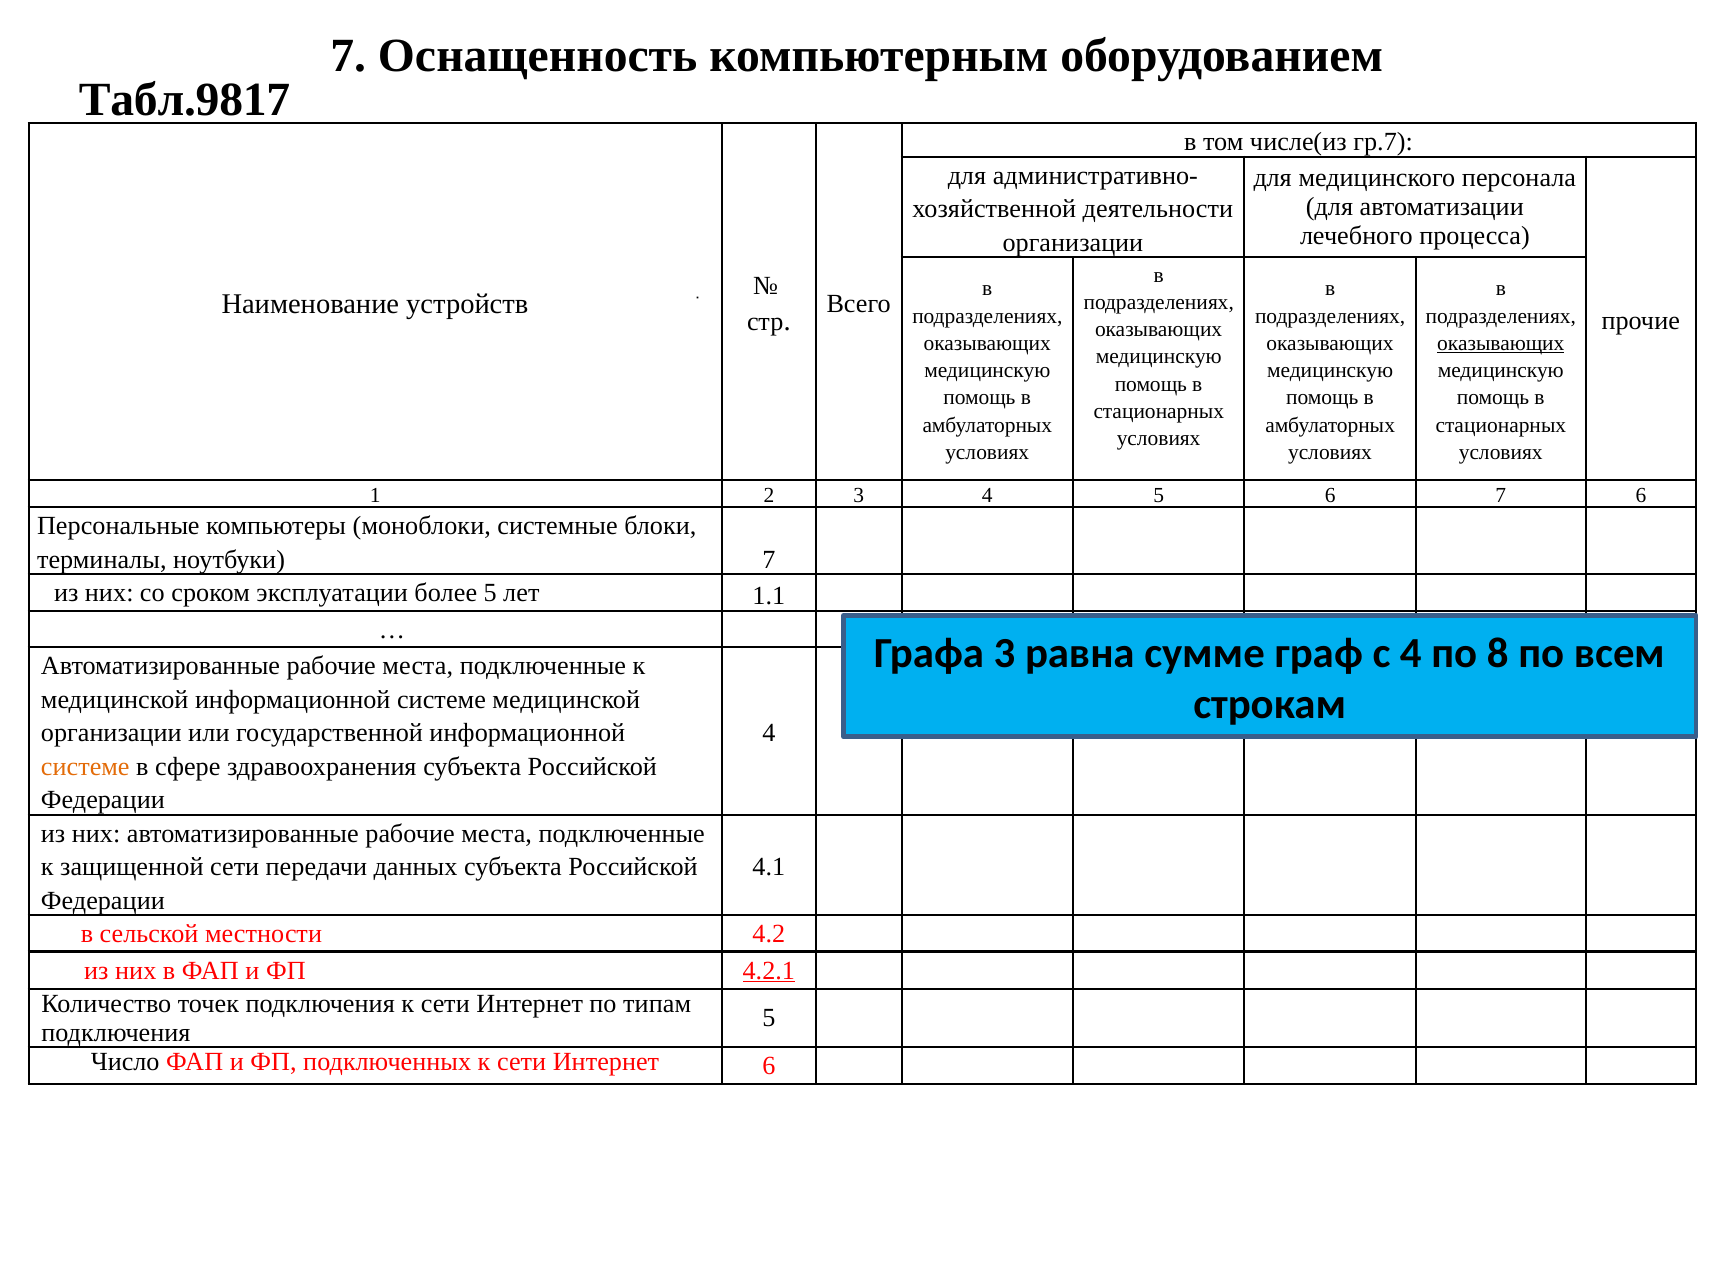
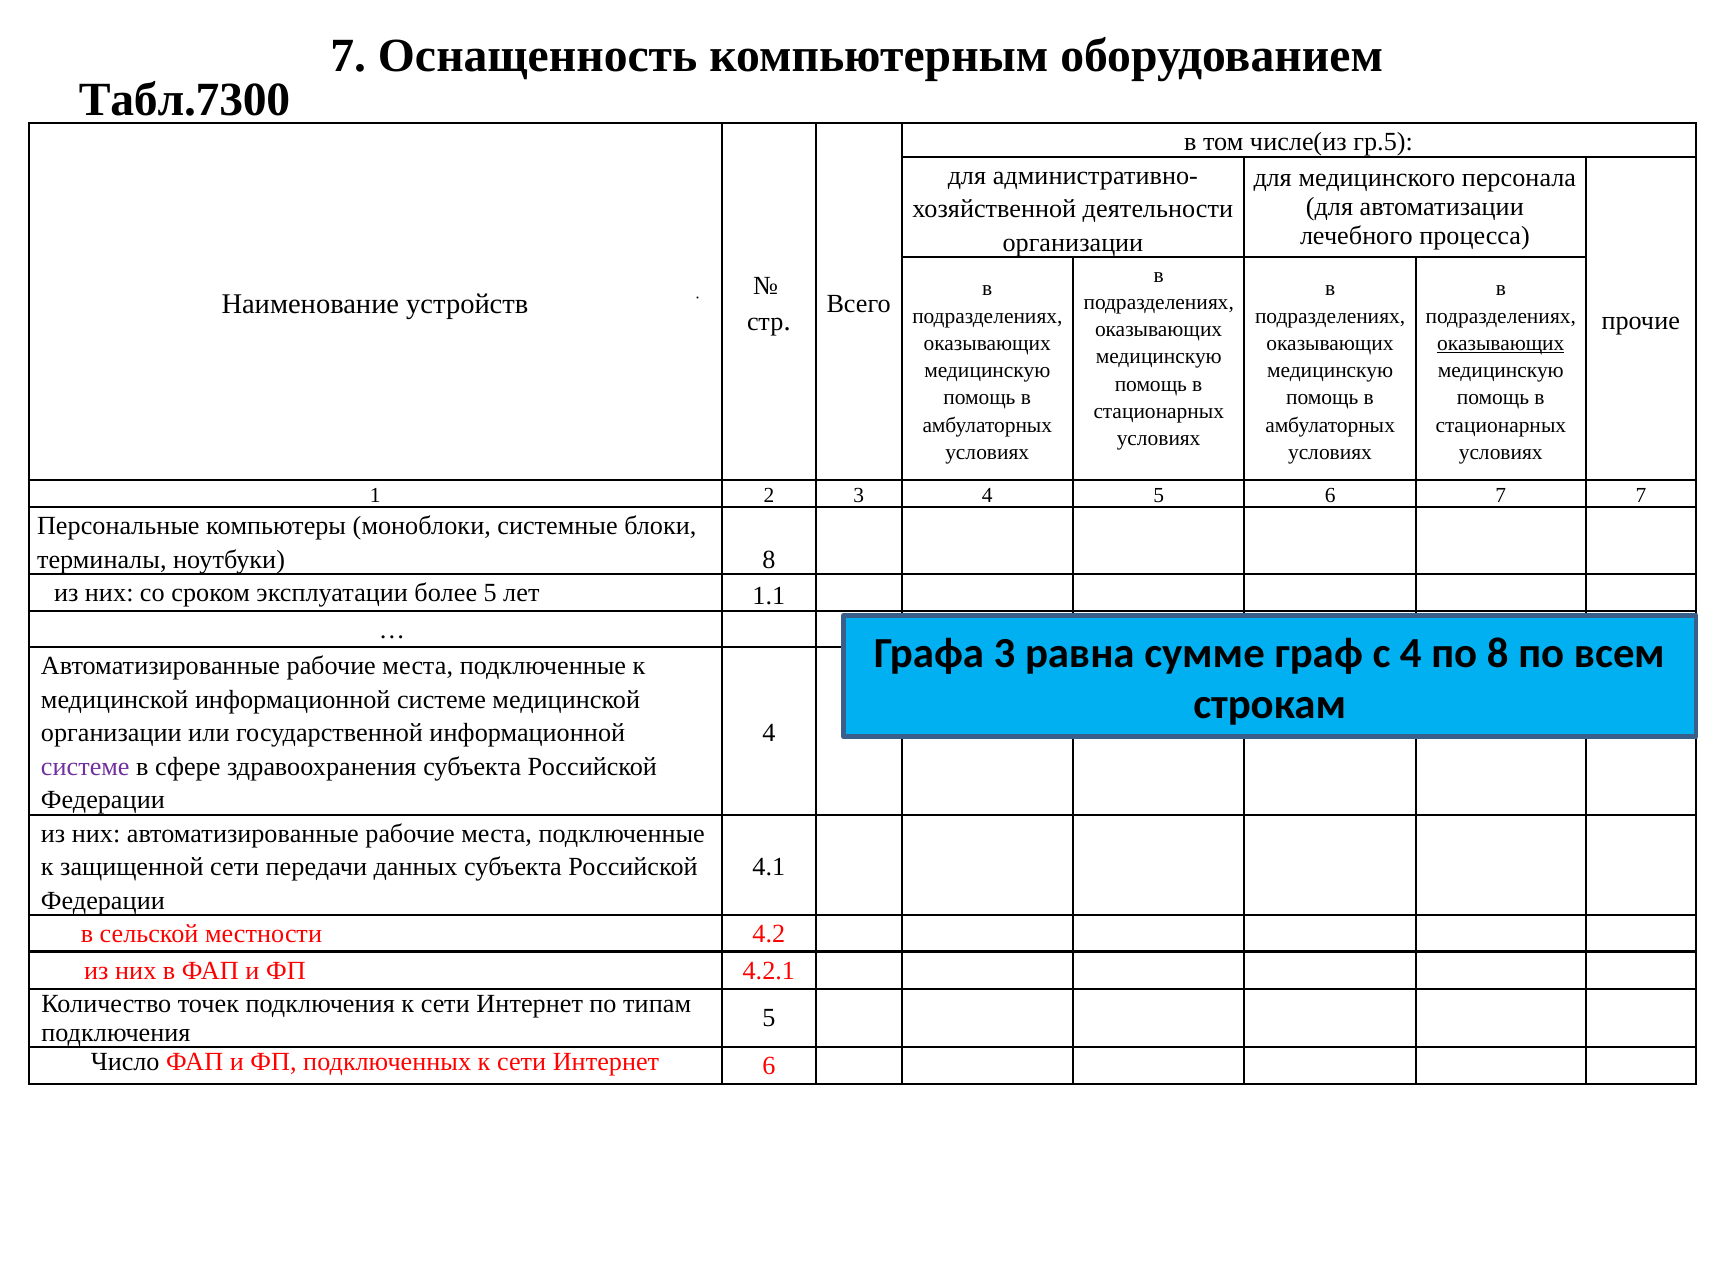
Табл.9817: Табл.9817 -> Табл.7300
гр.7: гр.7 -> гр.5
7 6: 6 -> 7
ноутбуки 7: 7 -> 8
системе at (85, 767) colour: orange -> purple
4.2.1 underline: present -> none
